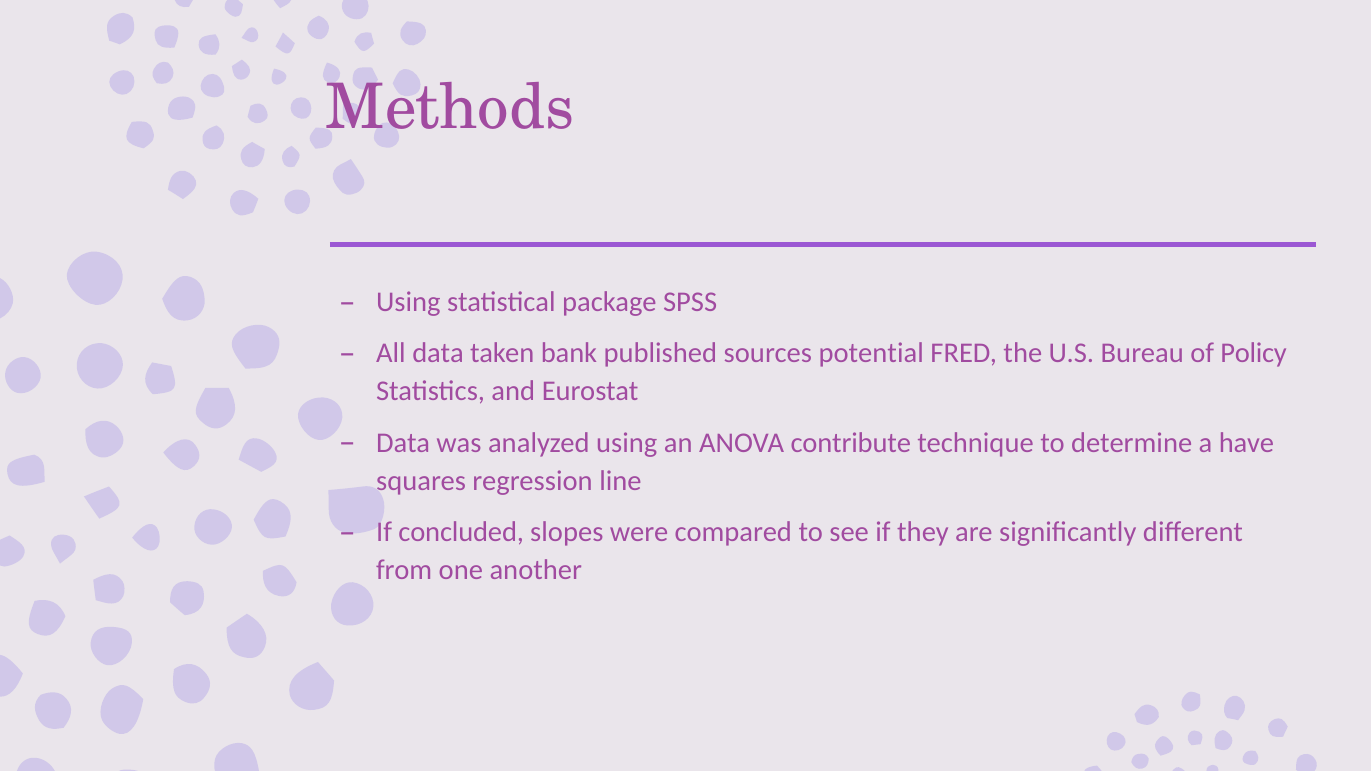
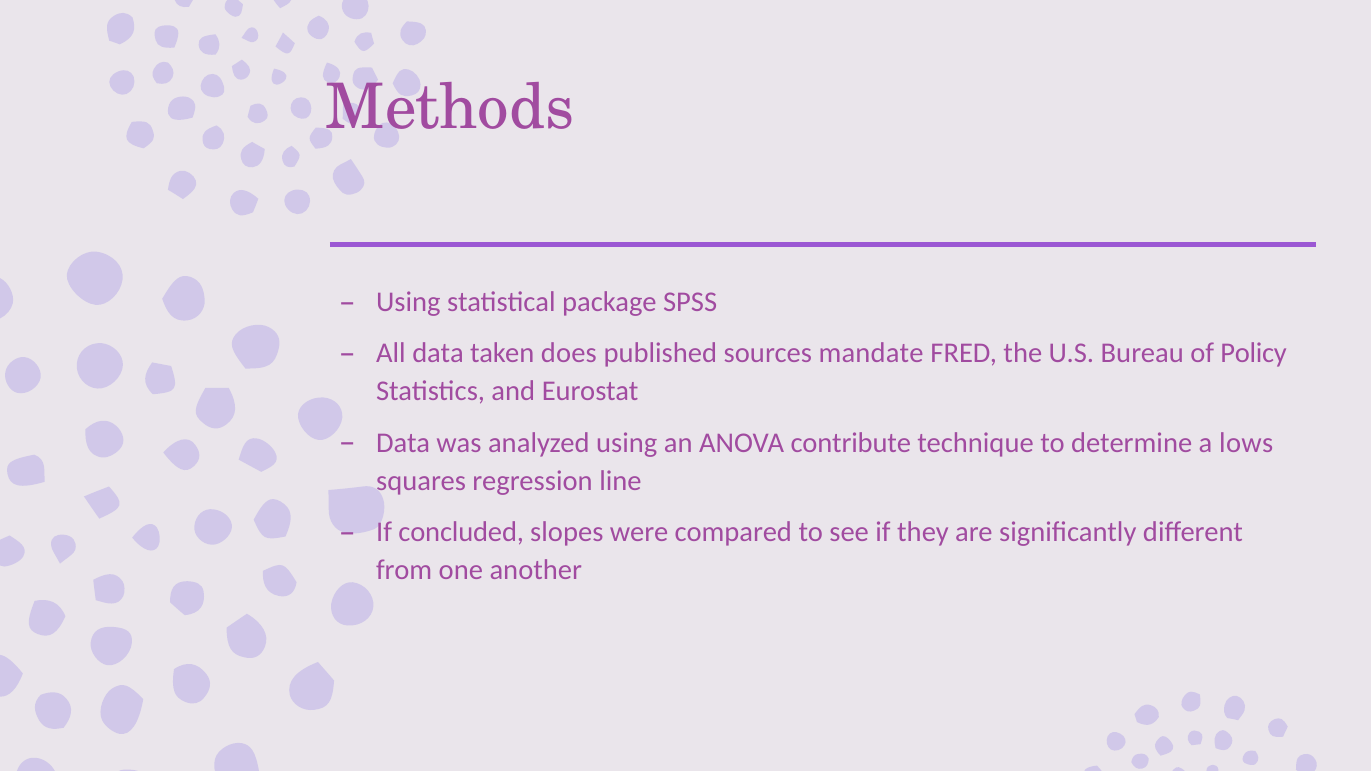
bank: bank -> does
potential: potential -> mandate
have: have -> lows
